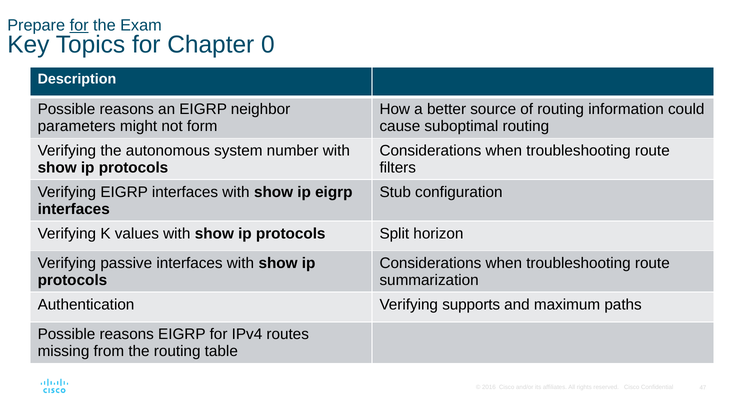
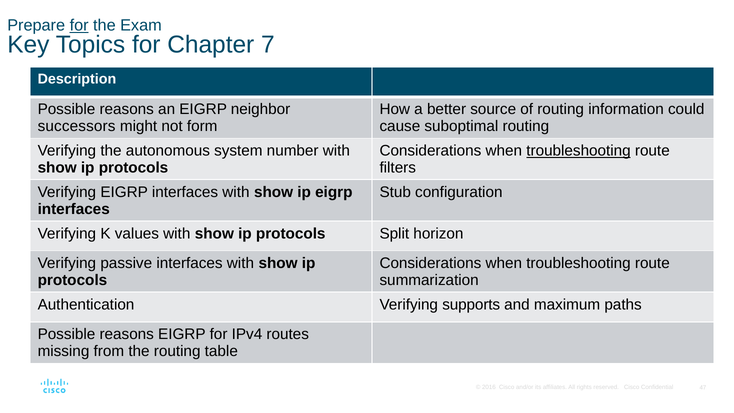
0: 0 -> 7
parameters: parameters -> successors
troubleshooting at (579, 151) underline: none -> present
